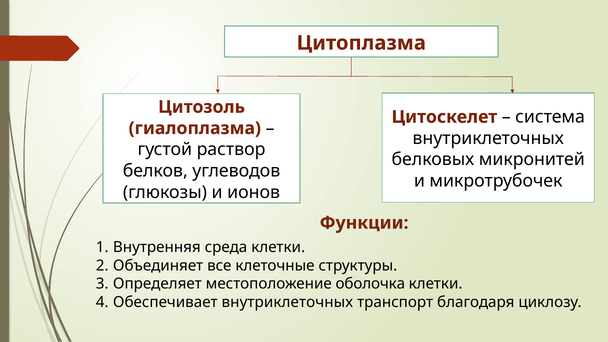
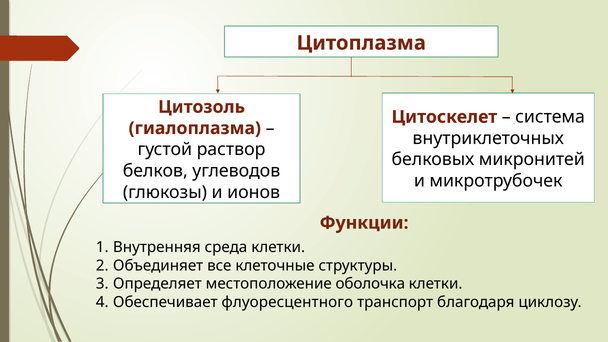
Обеспечивает внутриклеточных: внутриклеточных -> флуоресцентного
